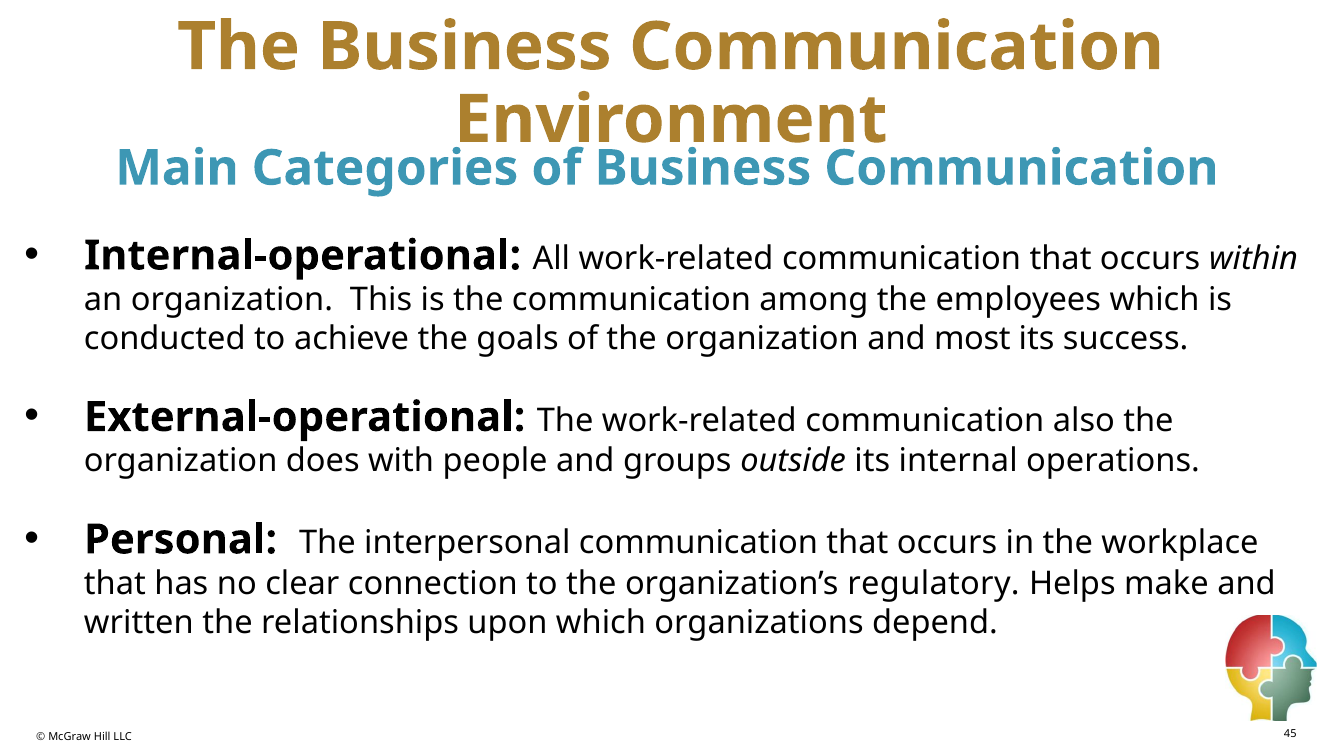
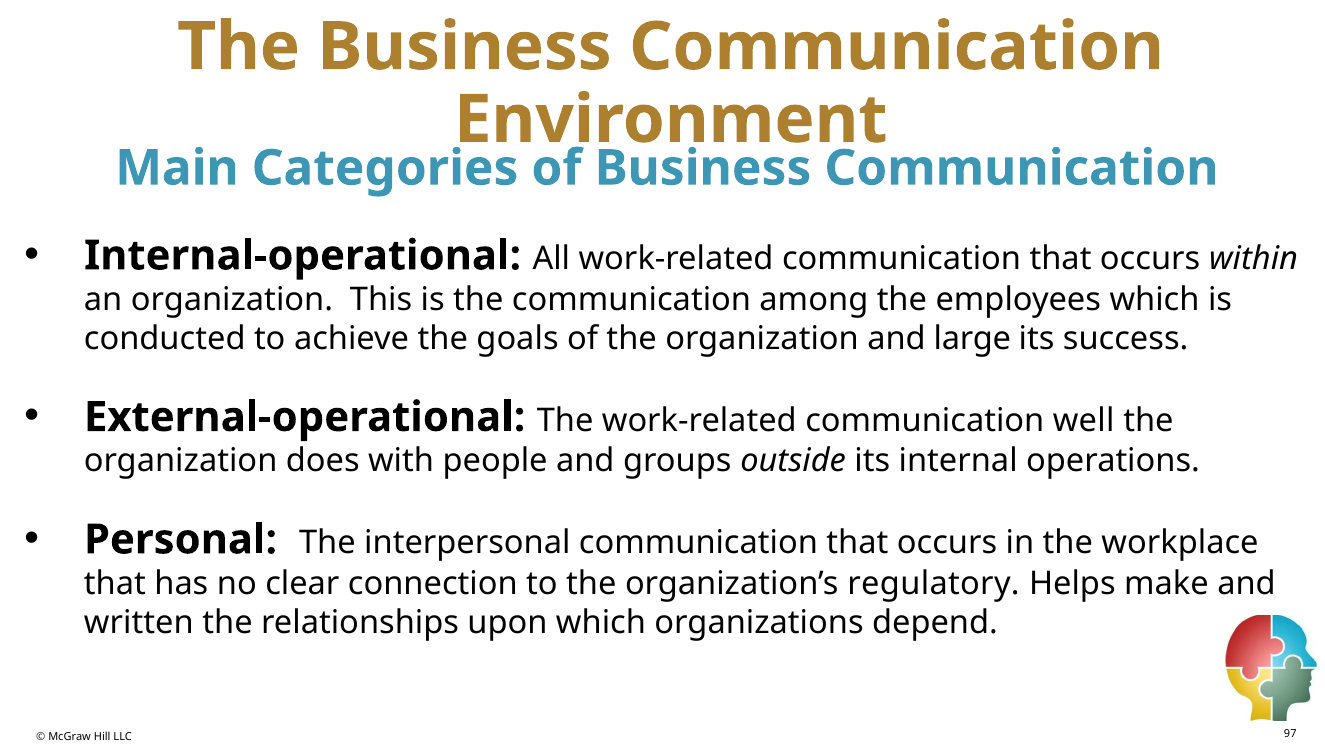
most: most -> large
also: also -> well
45: 45 -> 97
